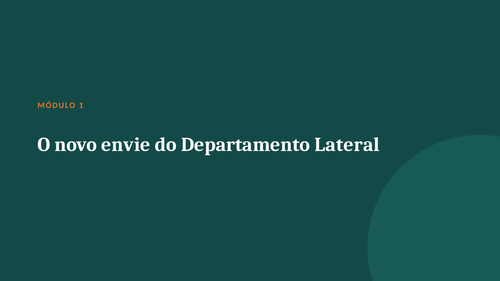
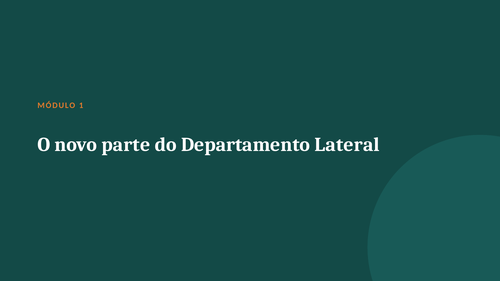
envie: envie -> parte
